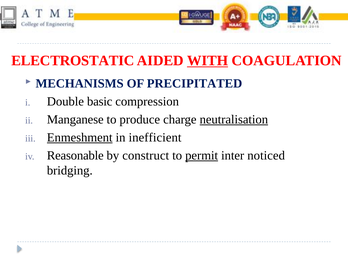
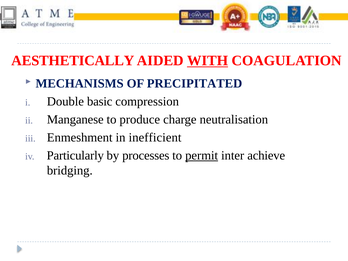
ELECTROSTATIC: ELECTROSTATIC -> AESTHETICALLY
neutralisation underline: present -> none
Enmeshment underline: present -> none
Reasonable: Reasonable -> Particularly
construct: construct -> processes
noticed: noticed -> achieve
